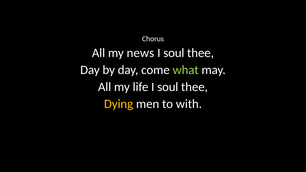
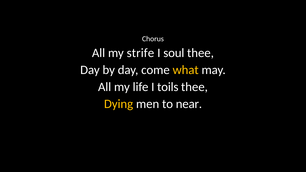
news: news -> strife
what colour: light green -> yellow
life I soul: soul -> toils
with: with -> near
